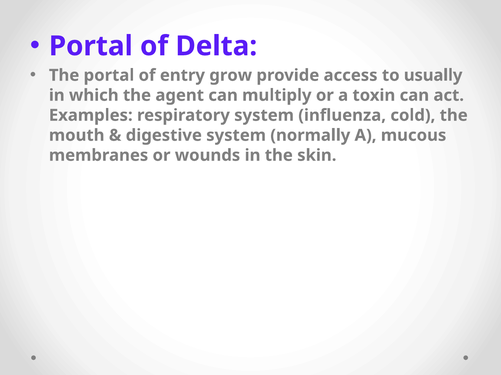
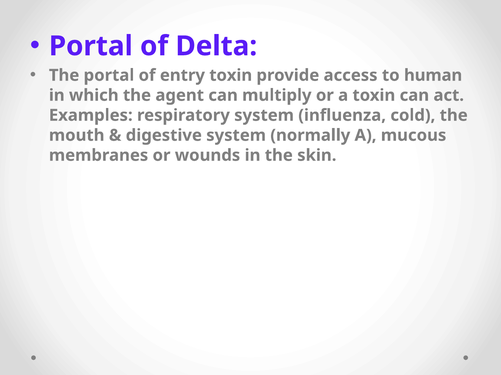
entry grow: grow -> toxin
usually: usually -> human
